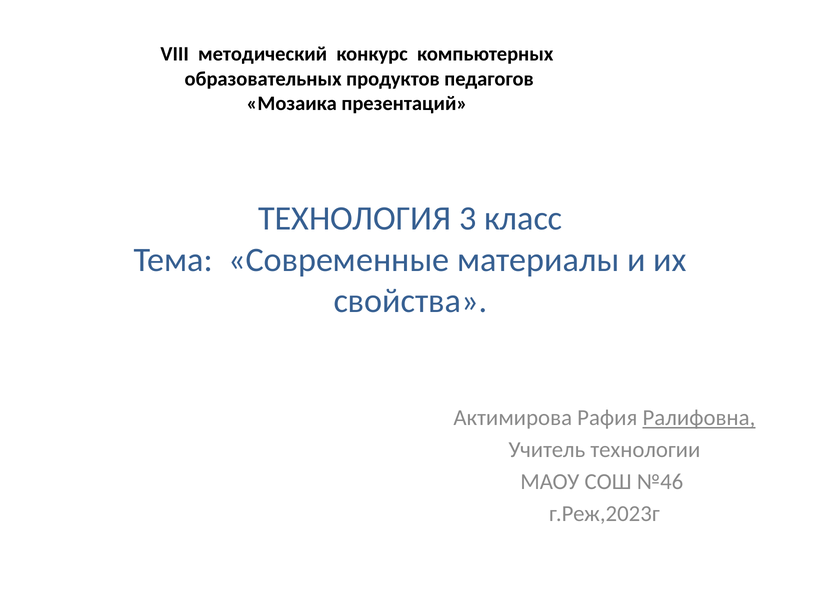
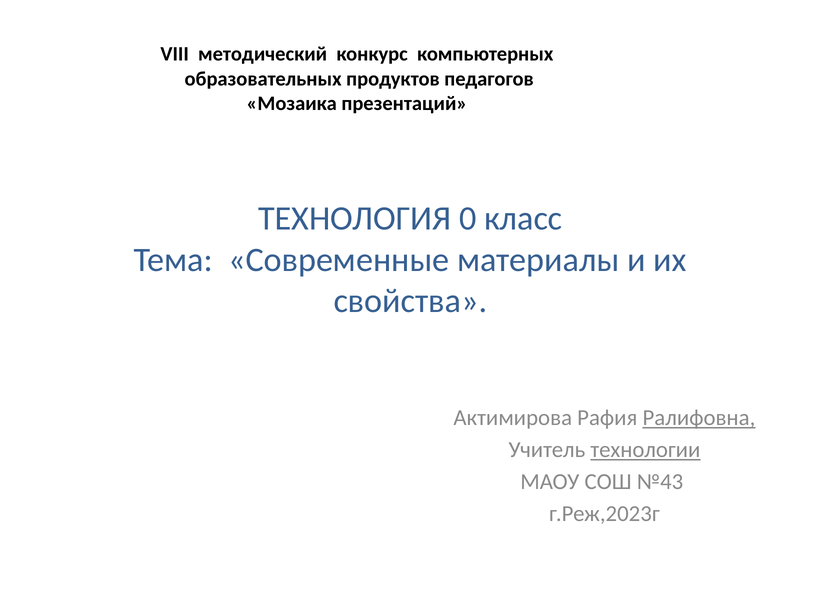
3: 3 -> 0
технологии underline: none -> present
№46: №46 -> №43
